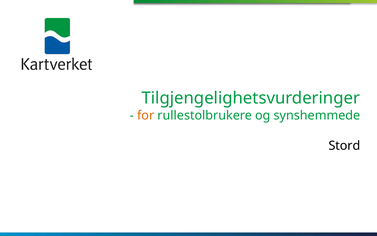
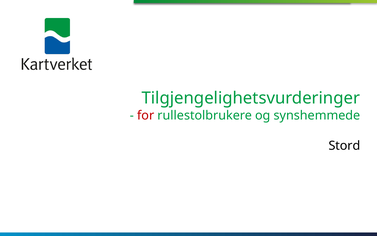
for colour: orange -> red
